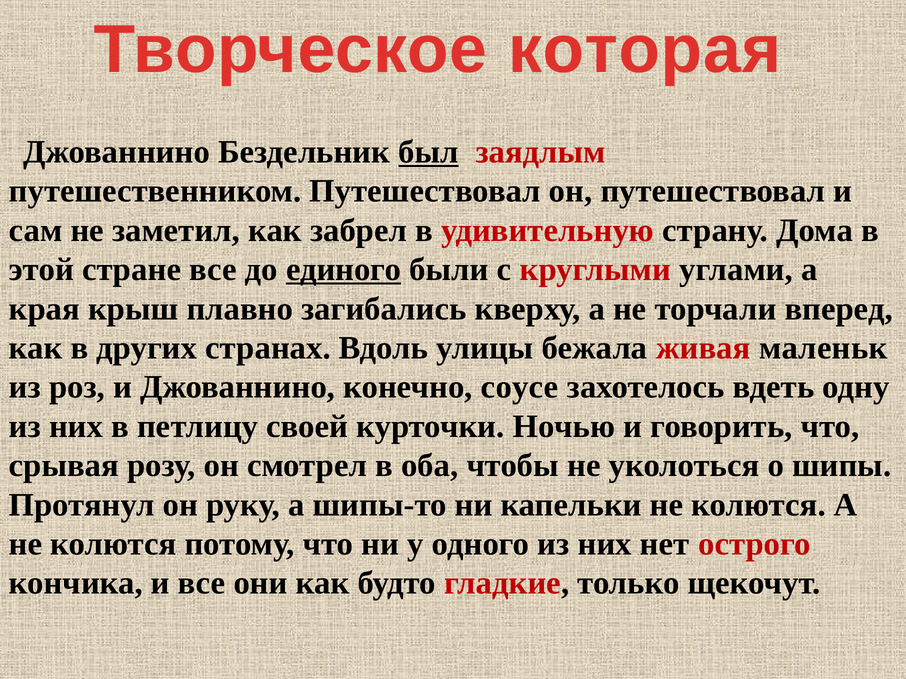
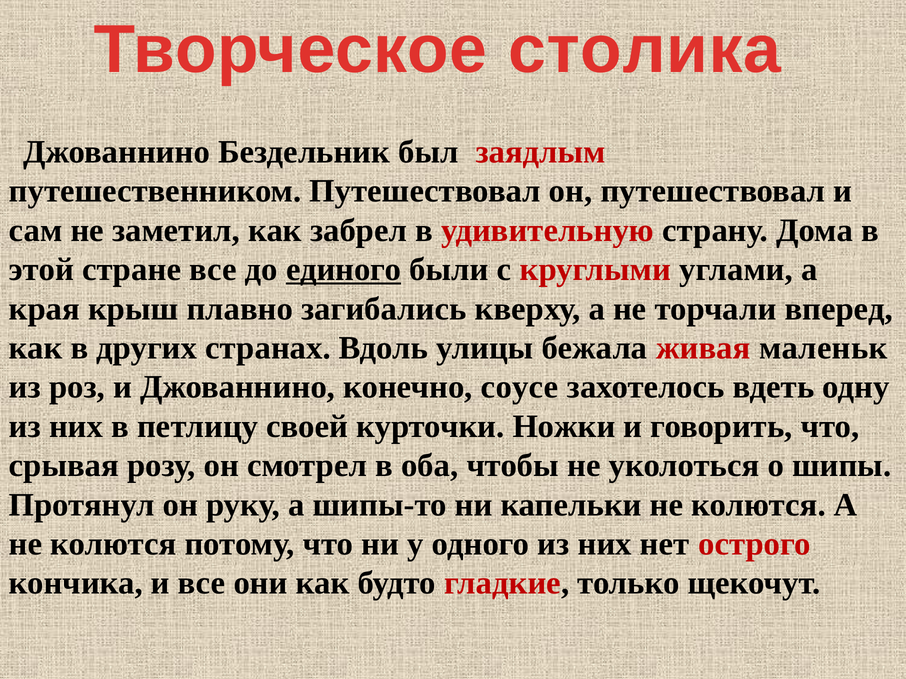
которая: которая -> столика
был underline: present -> none
Ночью: Ночью -> Ножки
